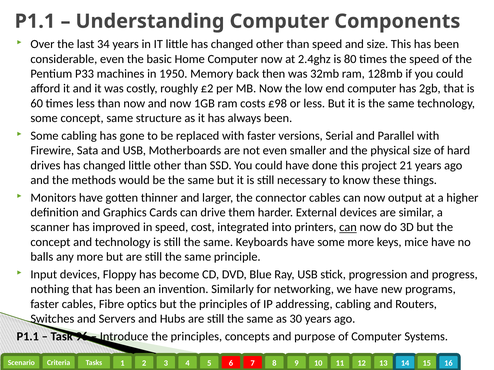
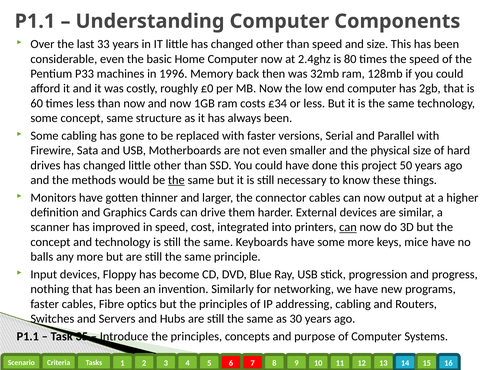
34: 34 -> 33
1950: 1950 -> 1996
£2: £2 -> £0
£98: £98 -> £34
21: 21 -> 50
the at (176, 180) underline: none -> present
96: 96 -> 35
